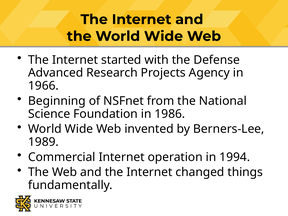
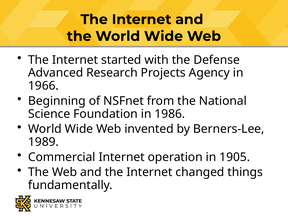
1994: 1994 -> 1905
